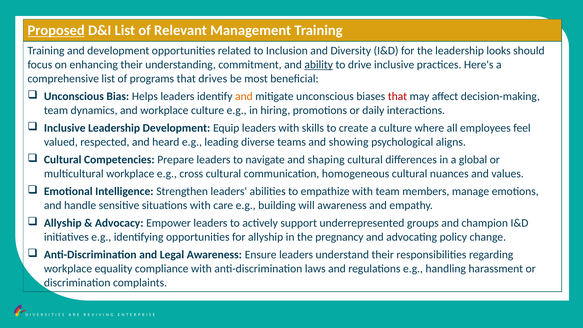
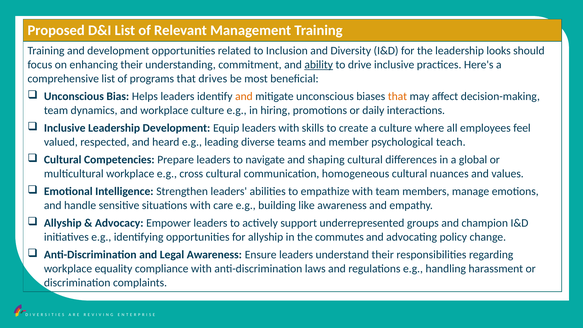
Proposed underline: present -> none
that at (397, 96) colour: red -> orange
showing: showing -> member
aligns: aligns -> teach
will: will -> like
pregnancy: pregnancy -> commutes
